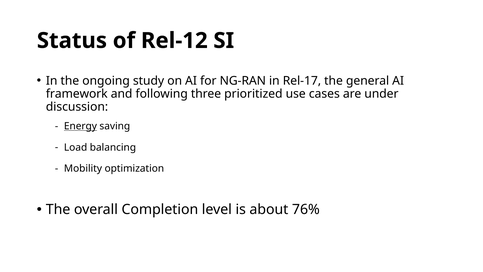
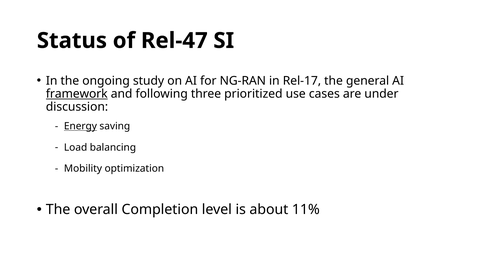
Rel-12: Rel-12 -> Rel-47
framework underline: none -> present
76%: 76% -> 11%
